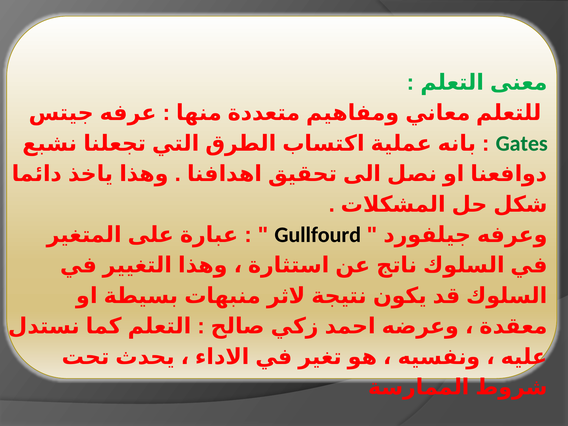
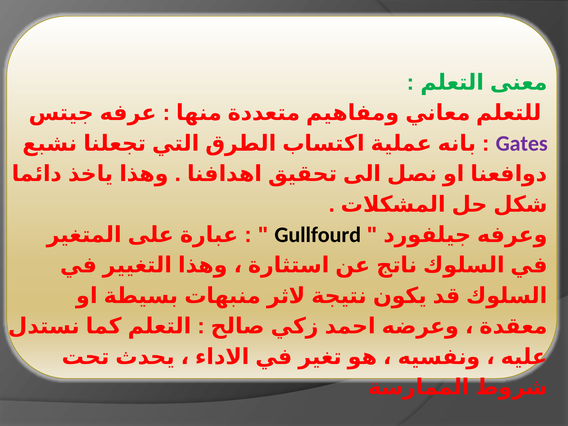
Gates colour: green -> purple
